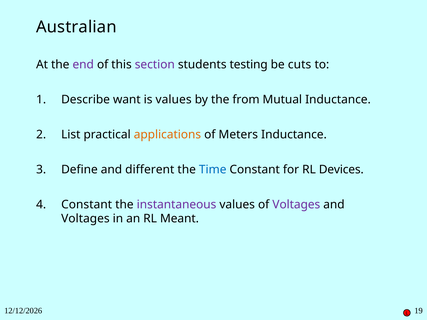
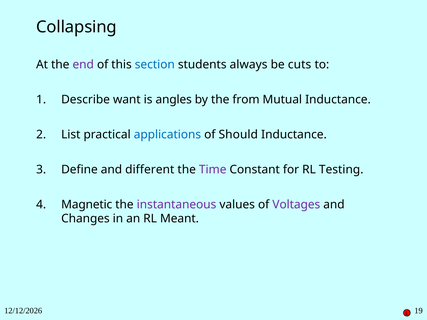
Australian: Australian -> Collapsing
section colour: purple -> blue
testing: testing -> always
is values: values -> angles
applications colour: orange -> blue
Meters: Meters -> Should
Time colour: blue -> purple
Devices: Devices -> Testing
4 Constant: Constant -> Magnetic
Voltages at (85, 219): Voltages -> Changes
